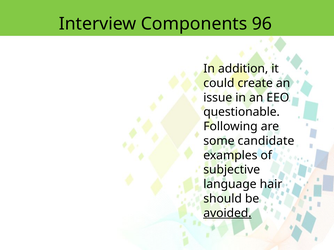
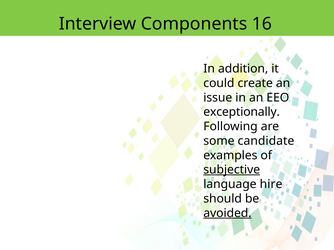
96: 96 -> 16
questionable: questionable -> exceptionally
subjective underline: none -> present
hair: hair -> hire
